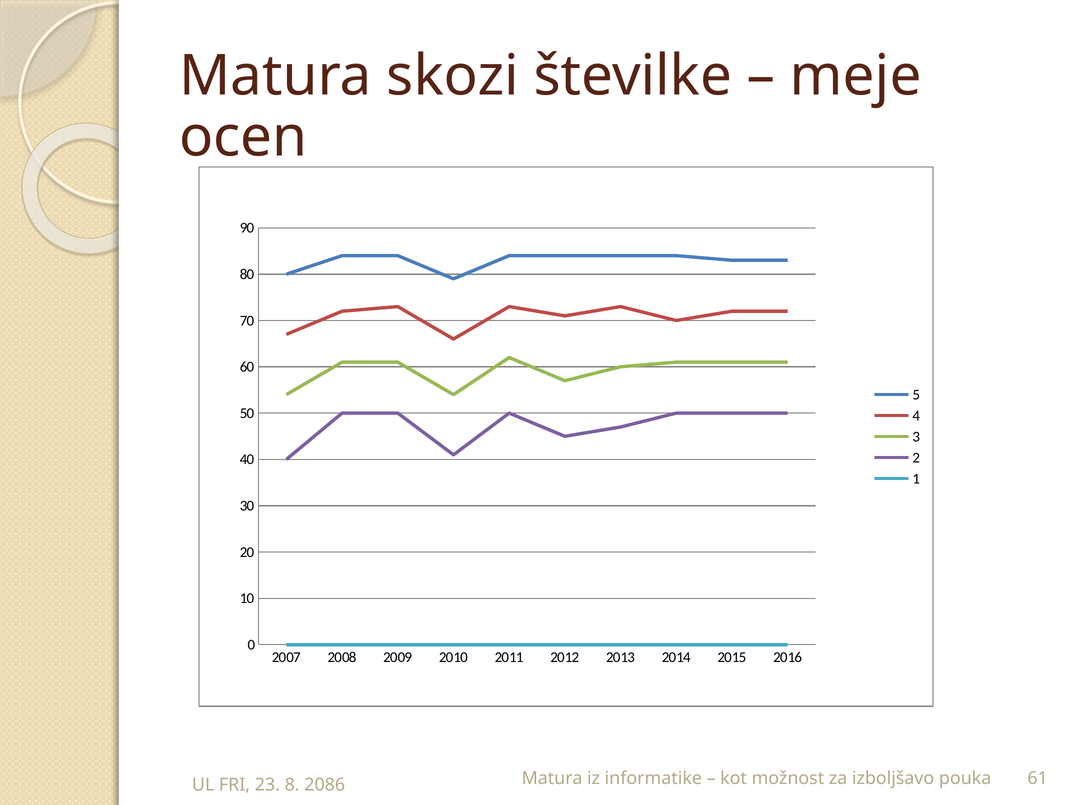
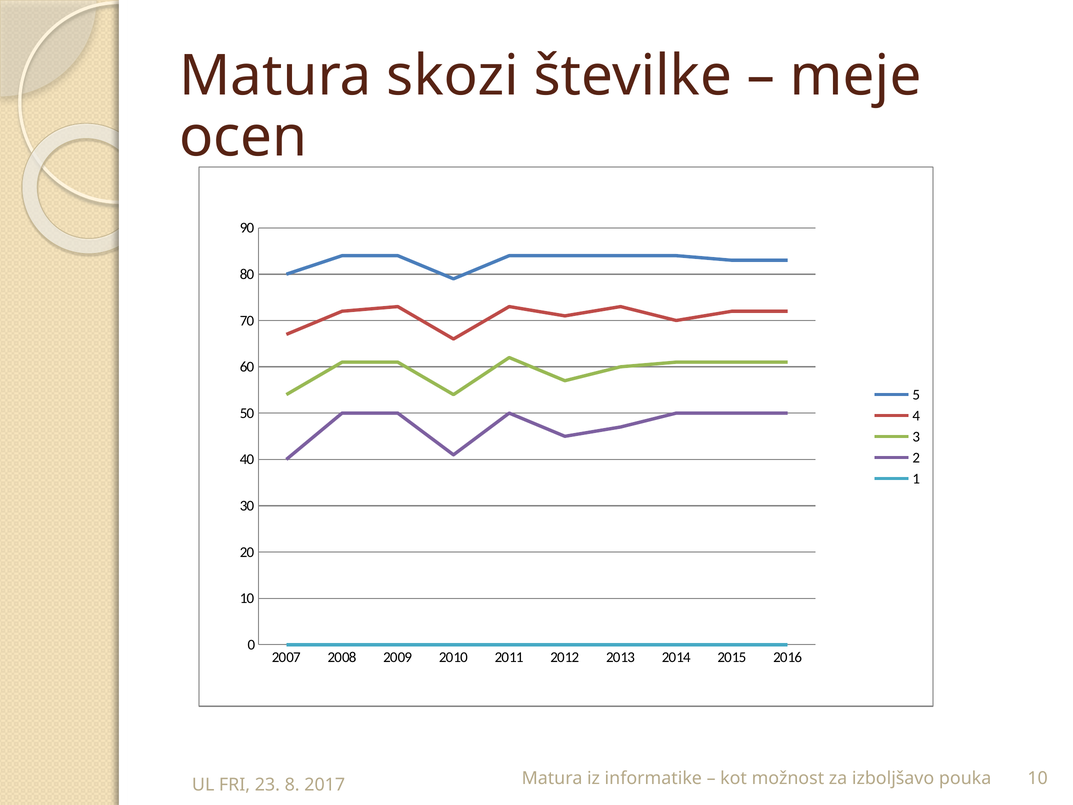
pouka 61: 61 -> 10
2086: 2086 -> 2017
